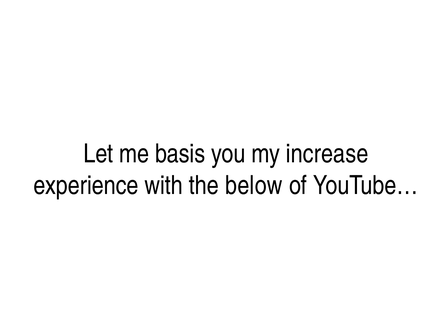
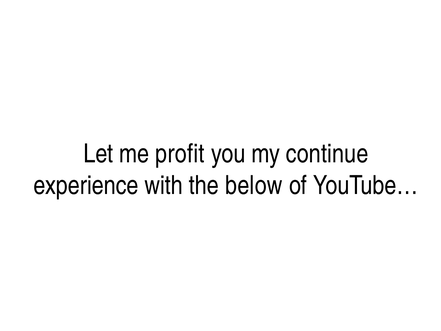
basis: basis -> profit
increase: increase -> continue
